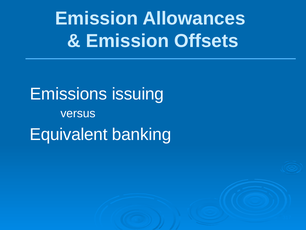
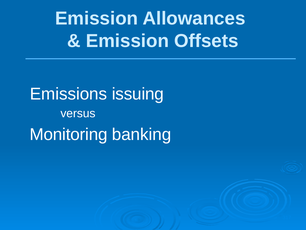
Equivalent: Equivalent -> Monitoring
